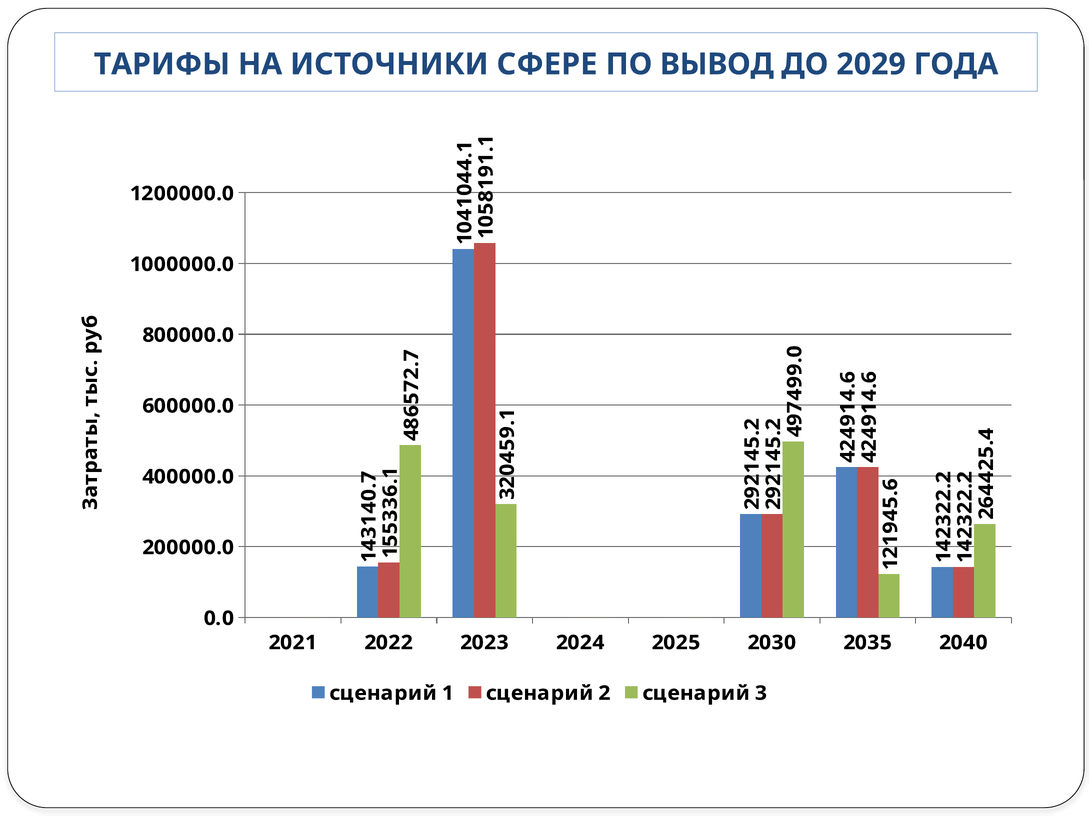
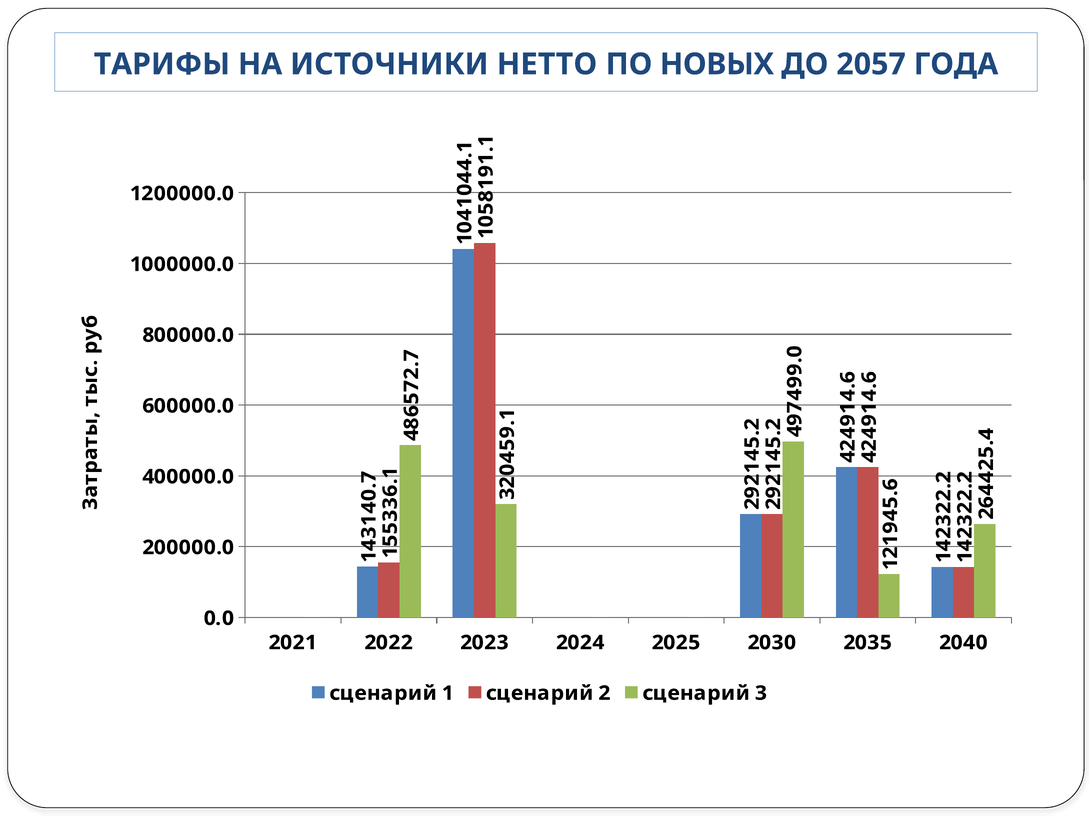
СФЕРЕ: СФЕРЕ -> НЕТТО
ВЫВОД: ВЫВОД -> НОВЫХ
2029: 2029 -> 2057
